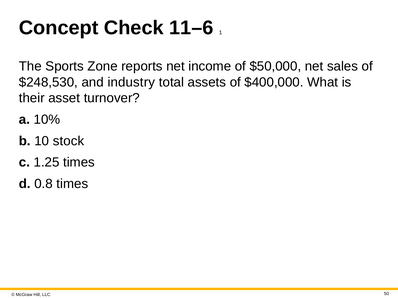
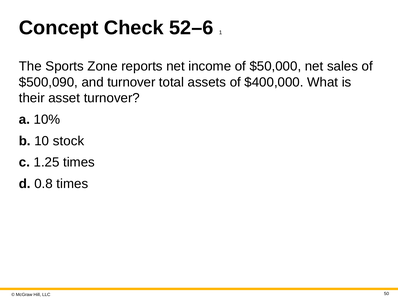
11–6: 11–6 -> 52–6
$248,530: $248,530 -> $500,090
and industry: industry -> turnover
